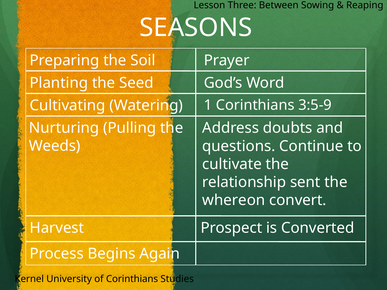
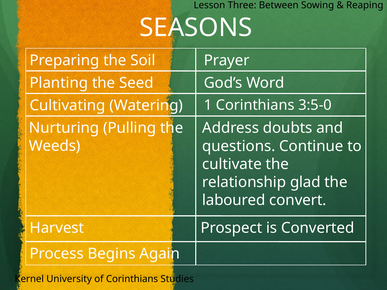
3:5-9: 3:5-9 -> 3:5-0
sent: sent -> glad
whereon: whereon -> laboured
